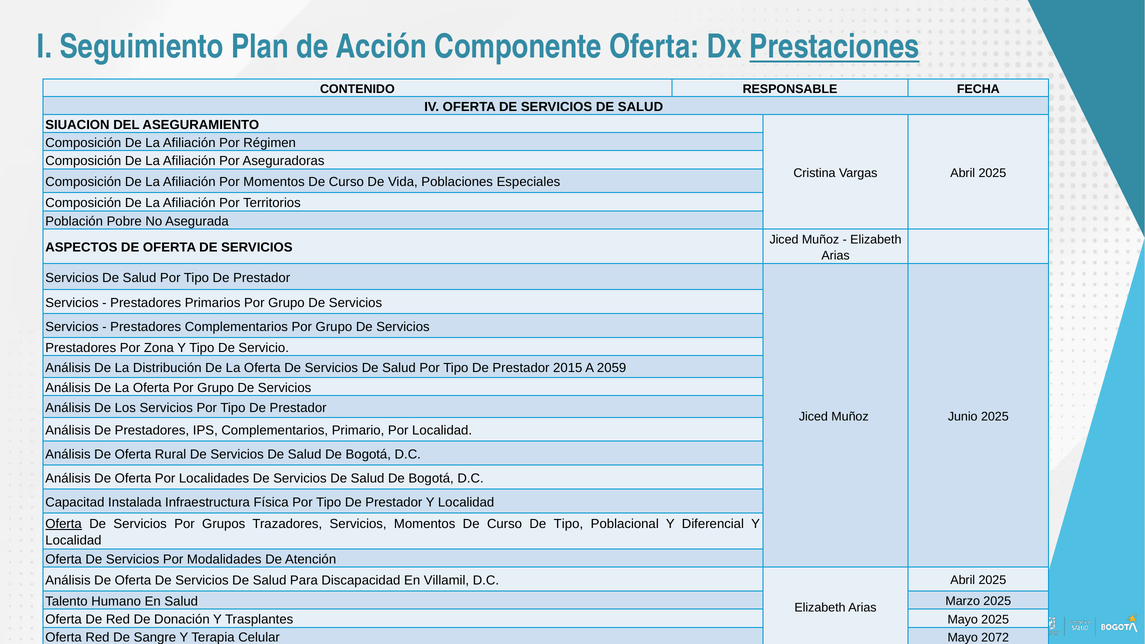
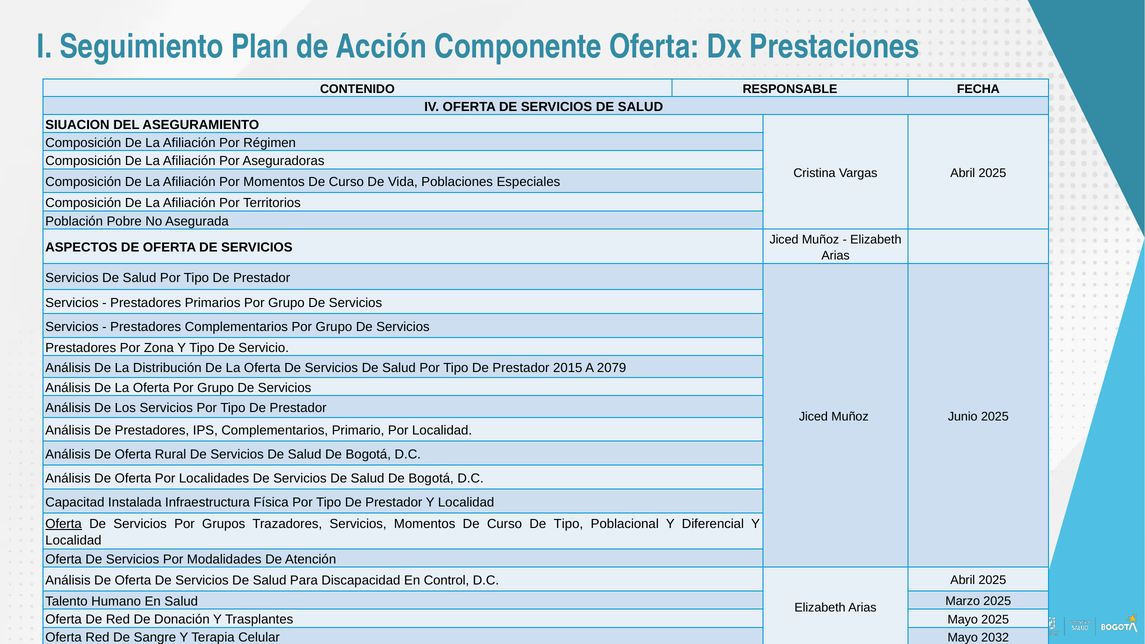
Prestaciones underline: present -> none
2059: 2059 -> 2079
Villamil: Villamil -> Control
2072: 2072 -> 2032
